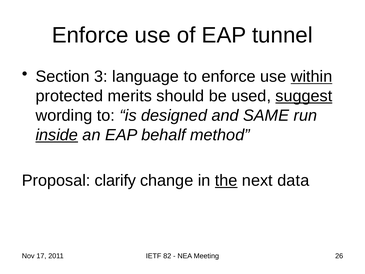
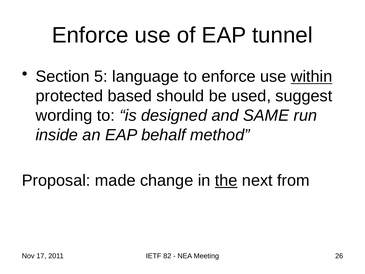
3: 3 -> 5
merits: merits -> based
suggest underline: present -> none
inside underline: present -> none
clarify: clarify -> made
data: data -> from
